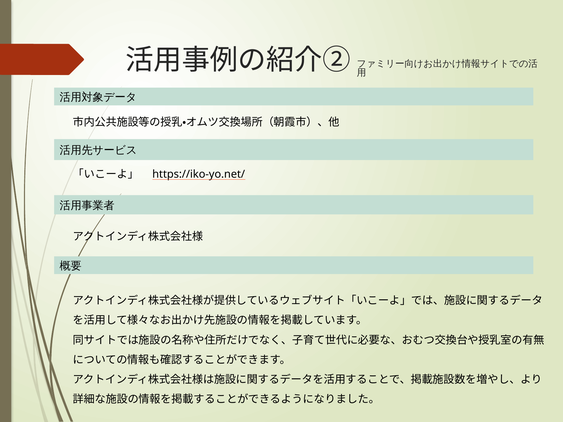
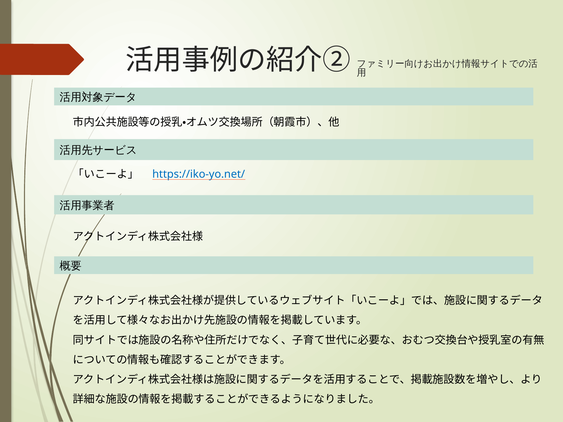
https://iko-yo.net/ colour: black -> blue
